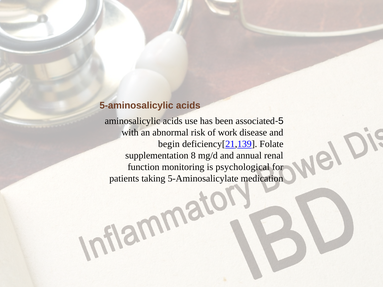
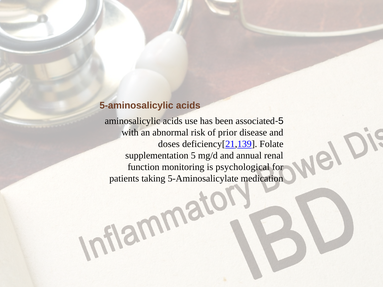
work: work -> prior
begin: begin -> doses
supplementation 8: 8 -> 5
